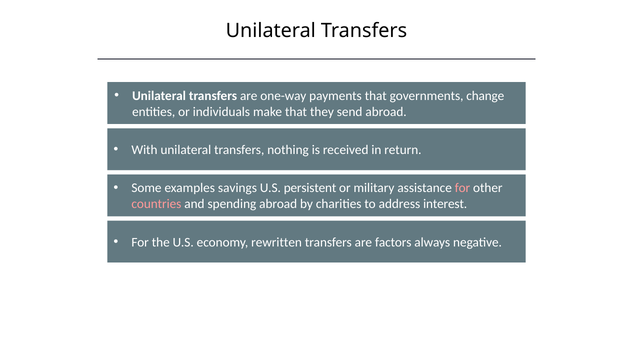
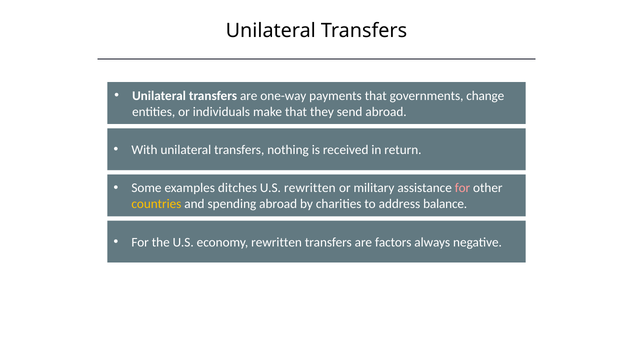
savings: savings -> ditches
U.S persistent: persistent -> rewritten
countries colour: pink -> yellow
interest: interest -> balance
